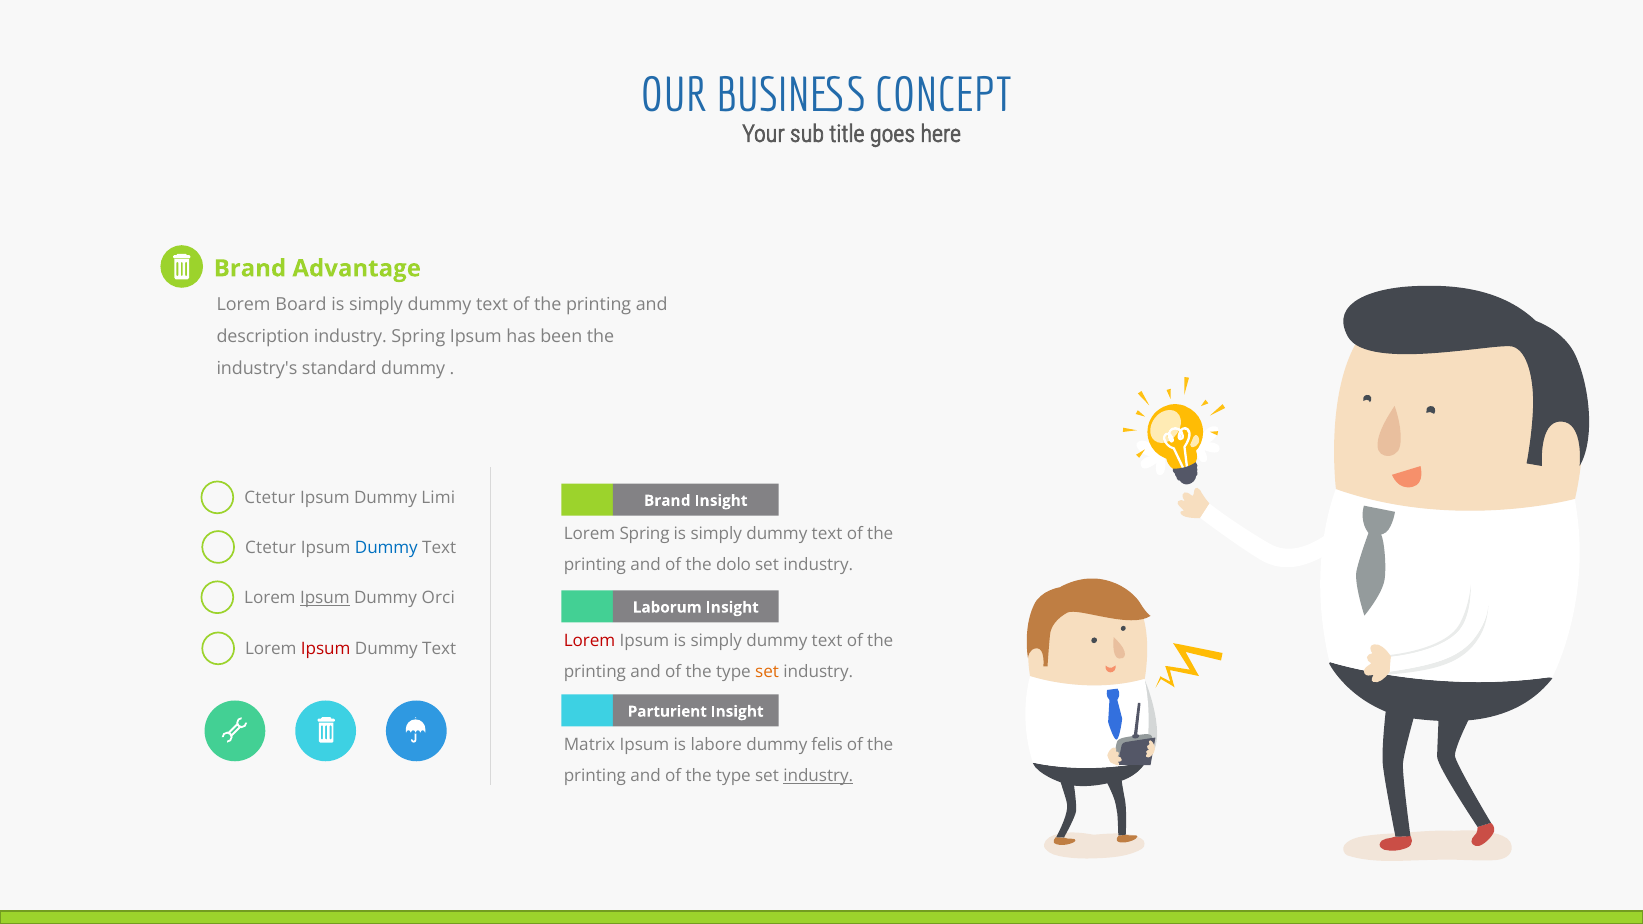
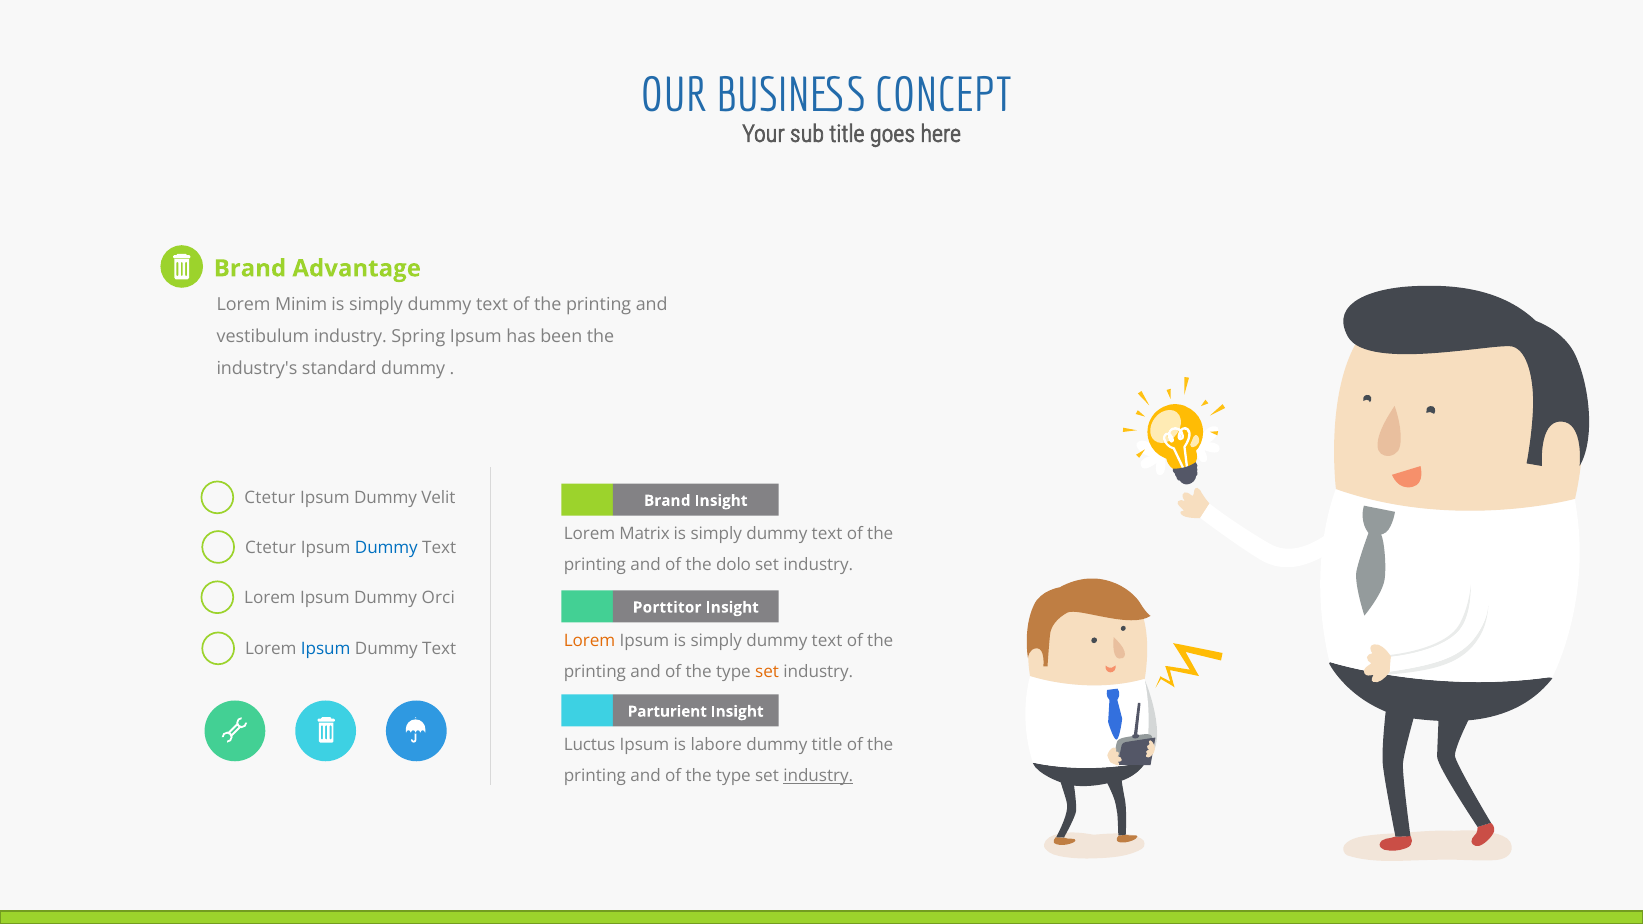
Board: Board -> Minim
description: description -> vestibulum
Limi: Limi -> Velit
Lorem Spring: Spring -> Matrix
Ipsum at (325, 598) underline: present -> none
Laborum: Laborum -> Porttitor
Lorem at (590, 641) colour: red -> orange
Ipsum at (326, 649) colour: red -> blue
Matrix: Matrix -> Luctus
dummy felis: felis -> title
